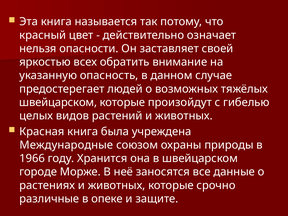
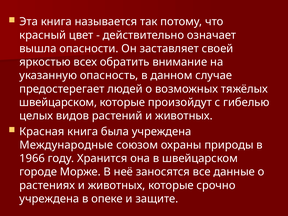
нельзя: нельзя -> вышла
различные at (49, 199): различные -> учреждена
